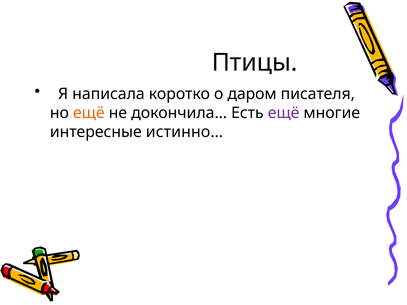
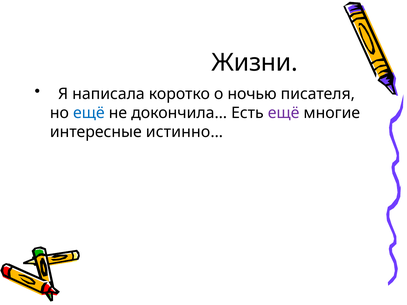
Птицы: Птицы -> Жизни
даром: даром -> ночью
ещё at (89, 113) colour: orange -> blue
